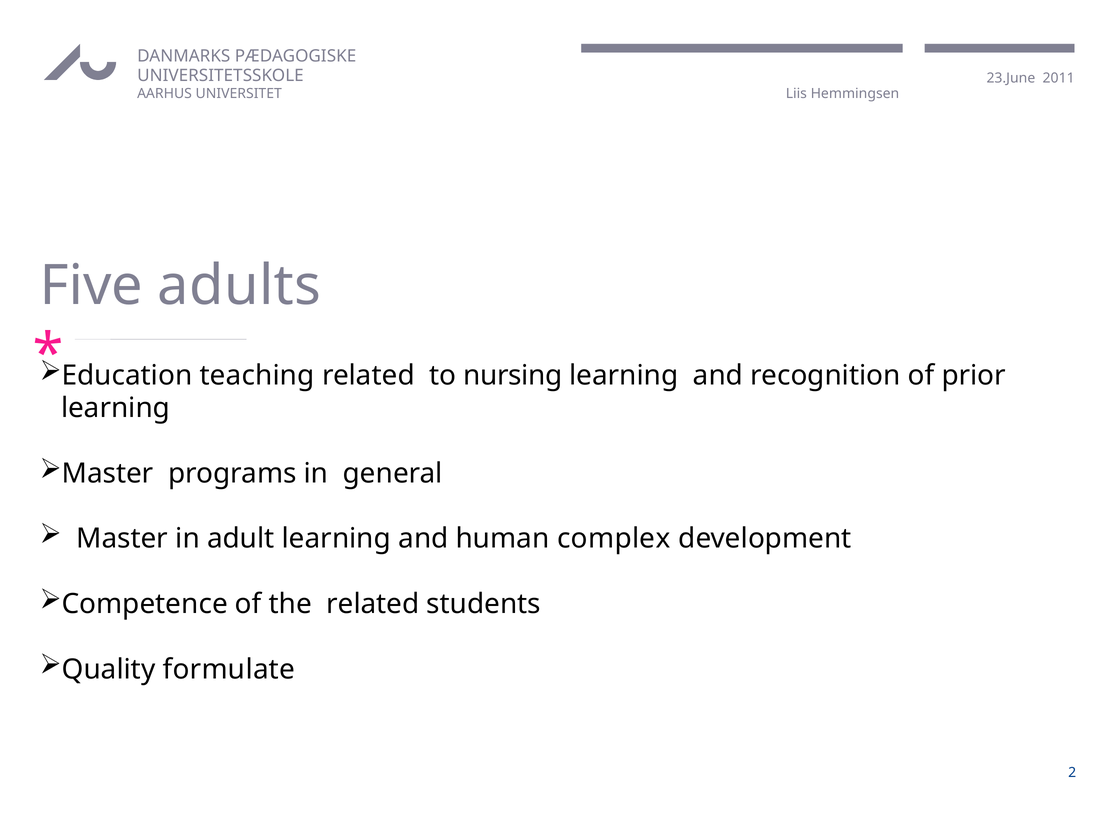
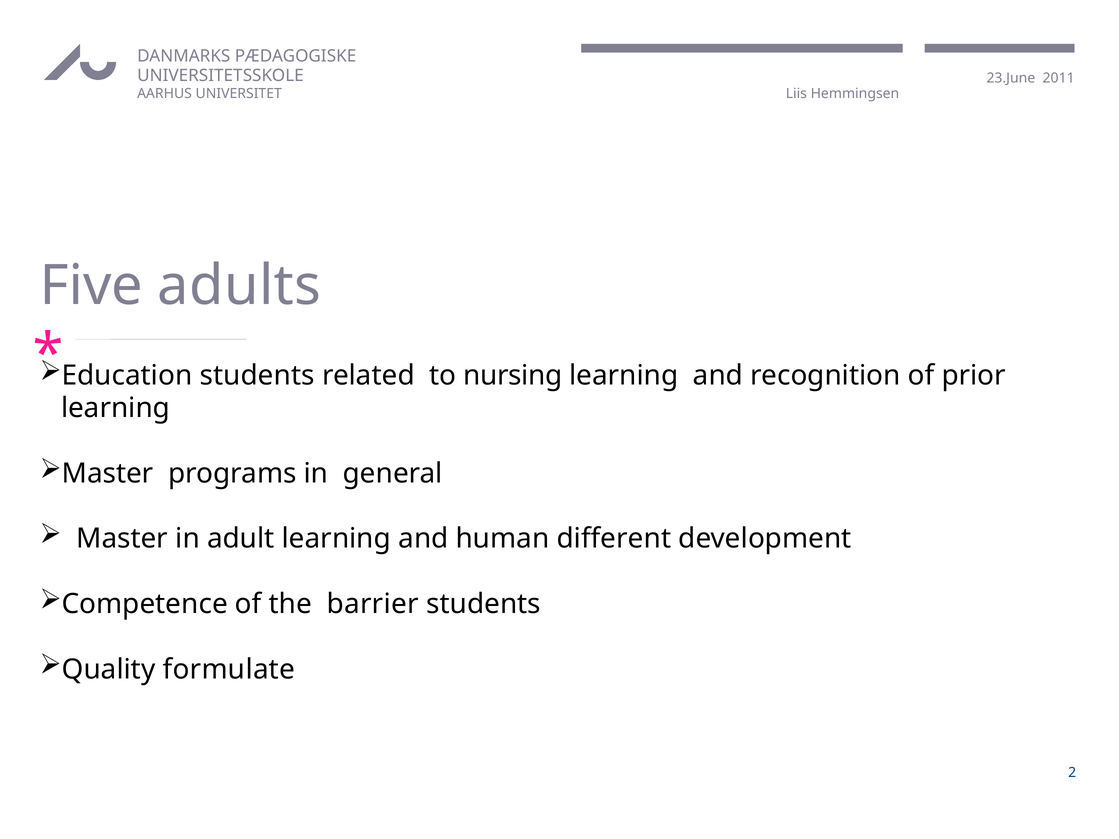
Education teaching: teaching -> students
complex: complex -> different
the related: related -> barrier
